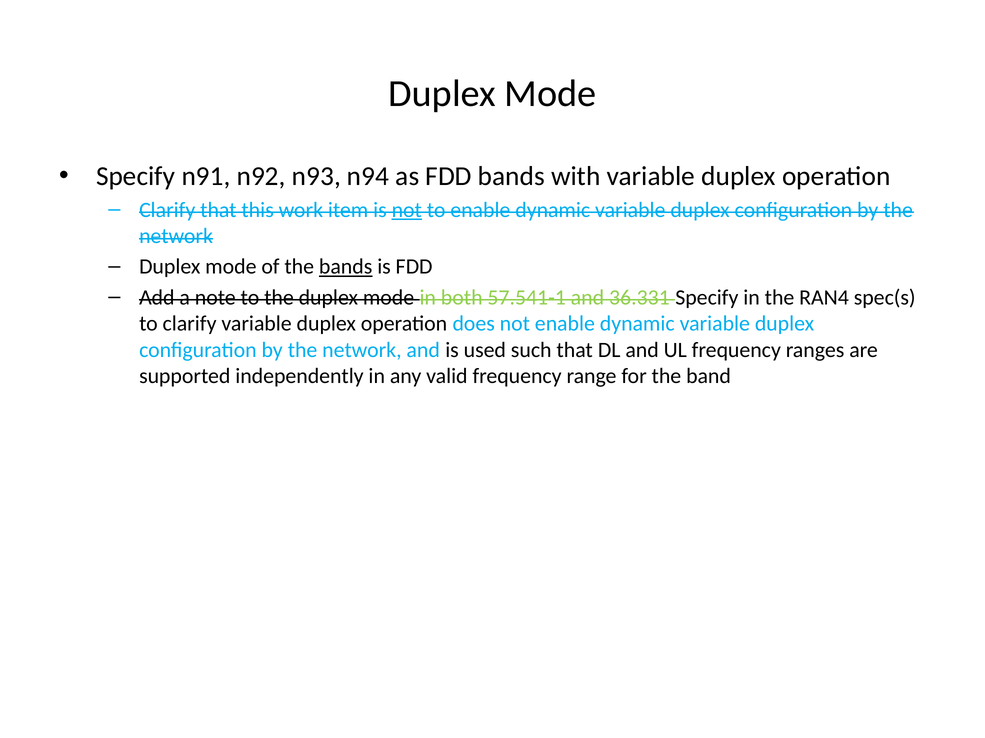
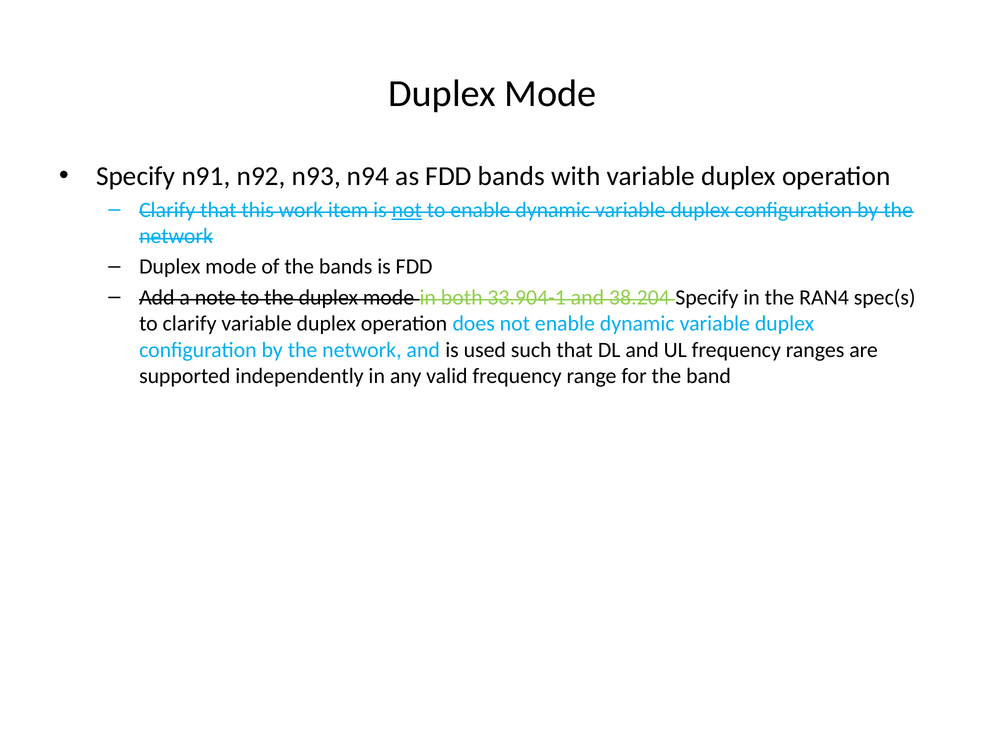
bands at (346, 267) underline: present -> none
57.541-1: 57.541-1 -> 33.904-1
36.331: 36.331 -> 38.204
